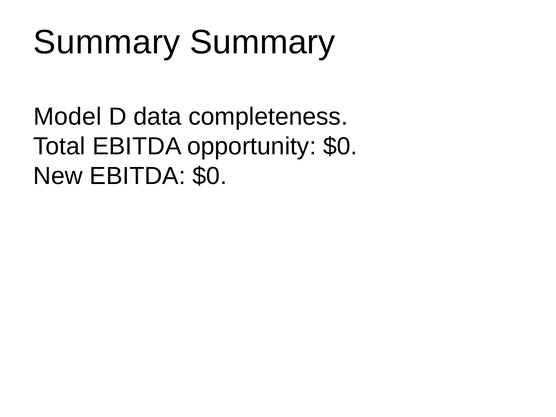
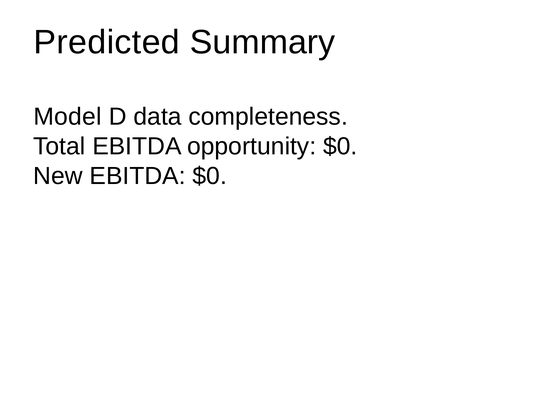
Summary at (107, 42): Summary -> Predicted
